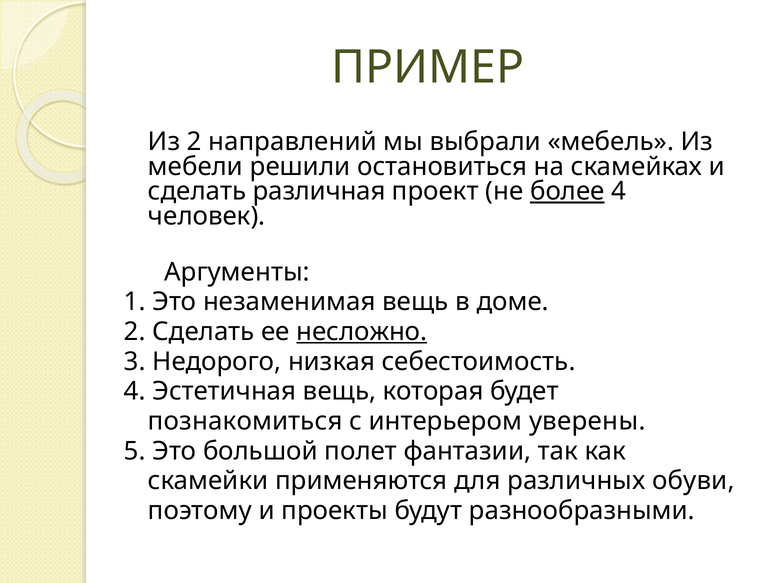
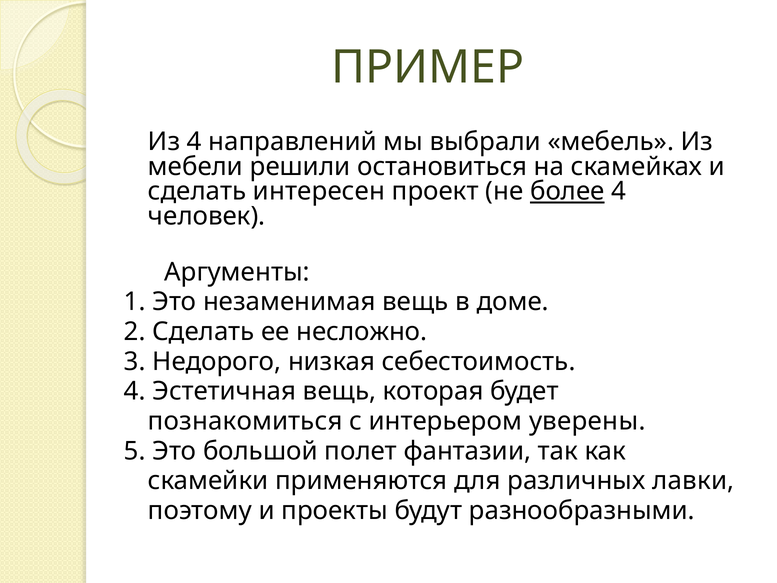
Из 2: 2 -> 4
различная: различная -> интересен
несложно underline: present -> none
обуви: обуви -> лавки
